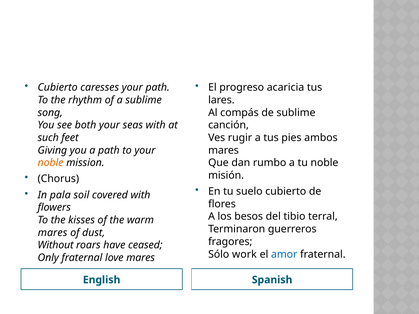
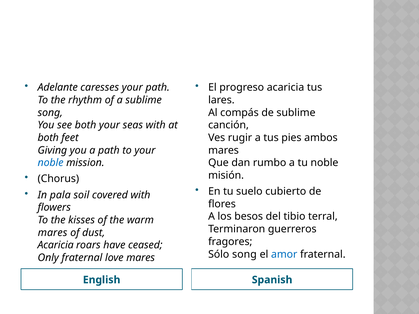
Cubierto at (58, 88): Cubierto -> Adelante
such at (48, 138): such -> both
noble at (51, 163) colour: orange -> blue
Without at (56, 245): Without -> Acaricia
Sólo work: work -> song
